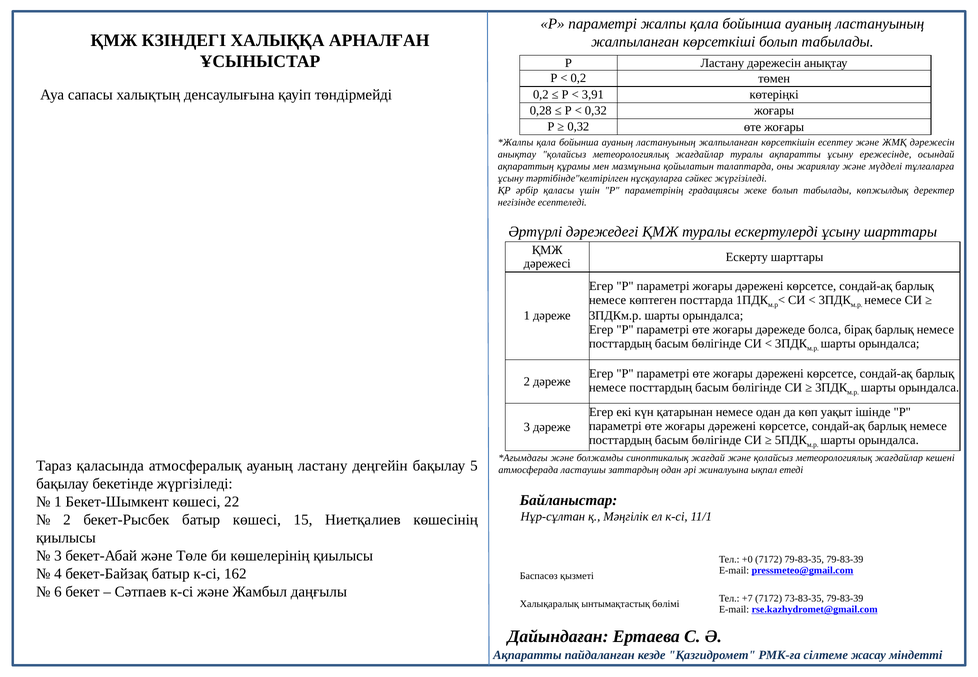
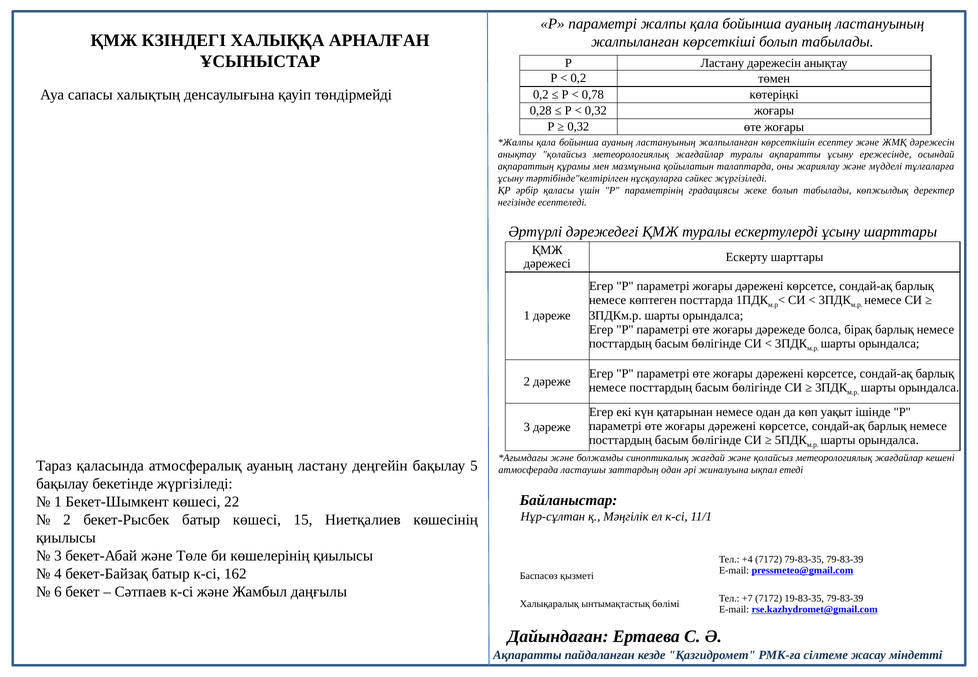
3,91: 3,91 -> 0,78
+0: +0 -> +4
73-83-35: 73-83-35 -> 19-83-35
